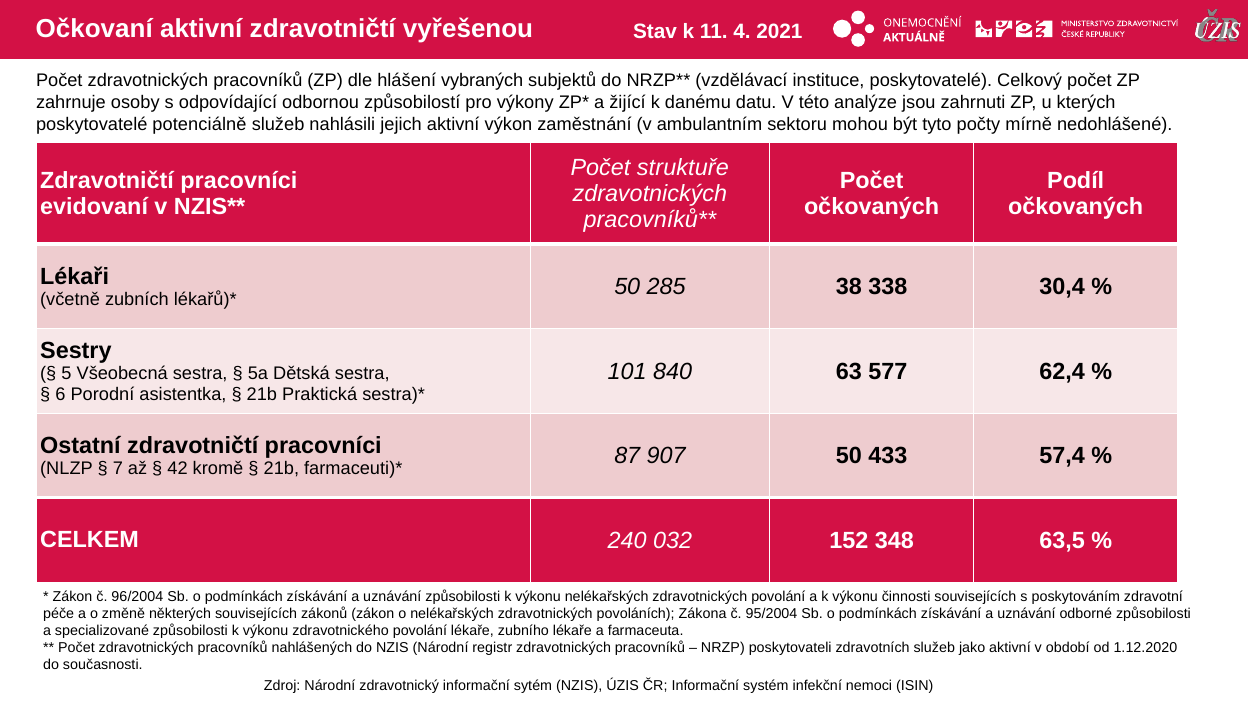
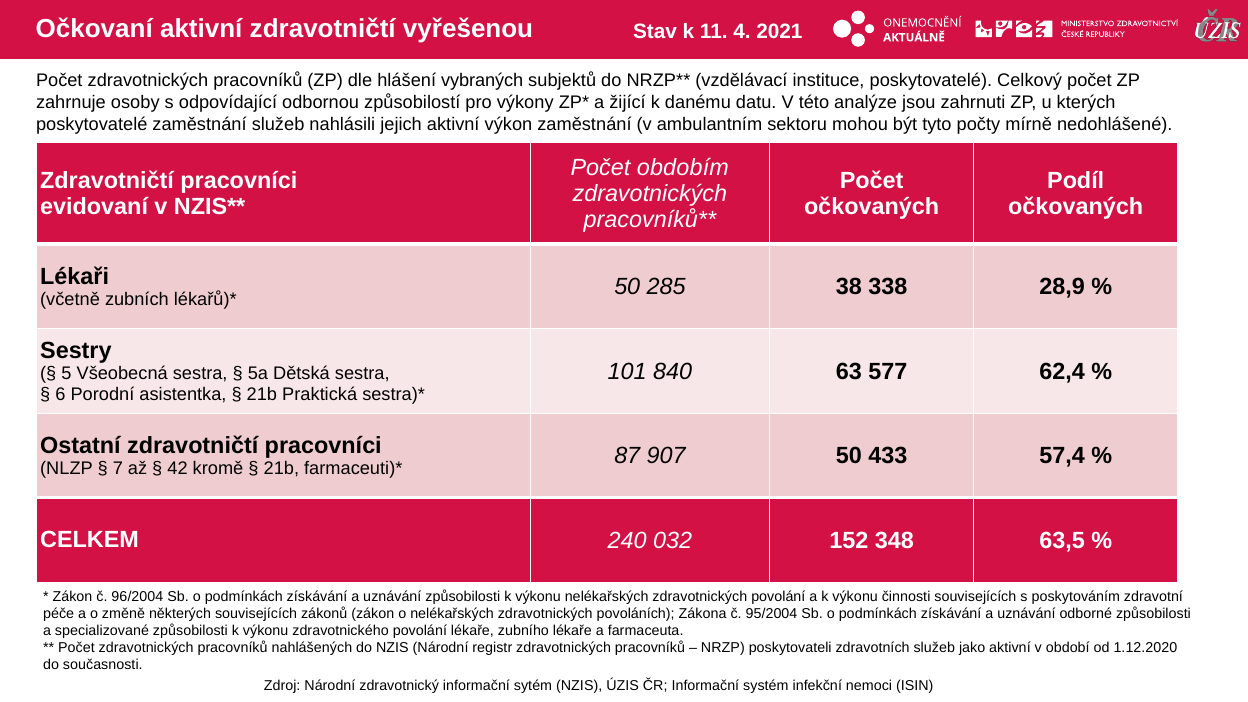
poskytovatelé potenciálně: potenciálně -> zaměstnání
struktuře: struktuře -> obdobím
30,4: 30,4 -> 28,9
